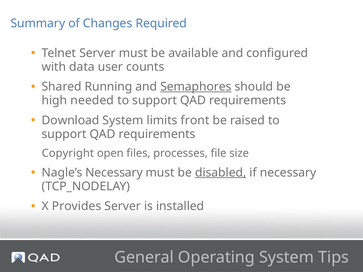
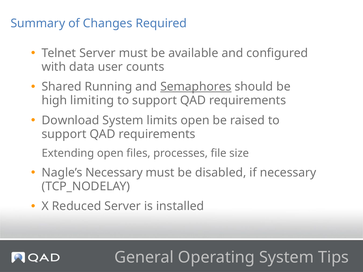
needed: needed -> limiting
limits front: front -> open
Copyright: Copyright -> Extending
disabled underline: present -> none
Provides: Provides -> Reduced
